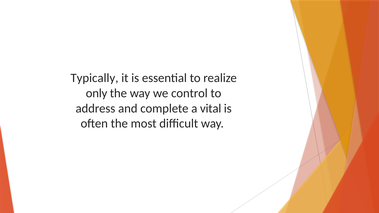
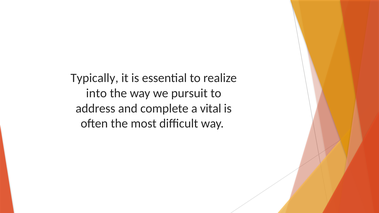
only: only -> into
control: control -> pursuit
